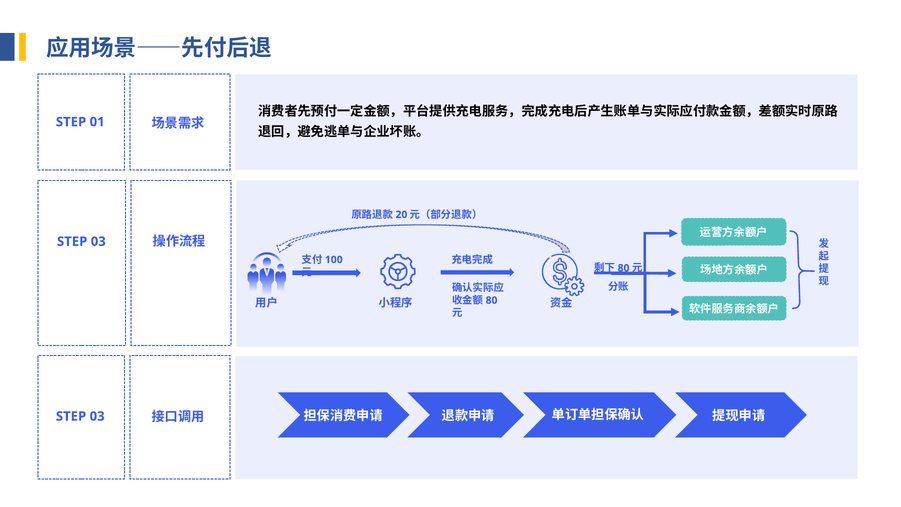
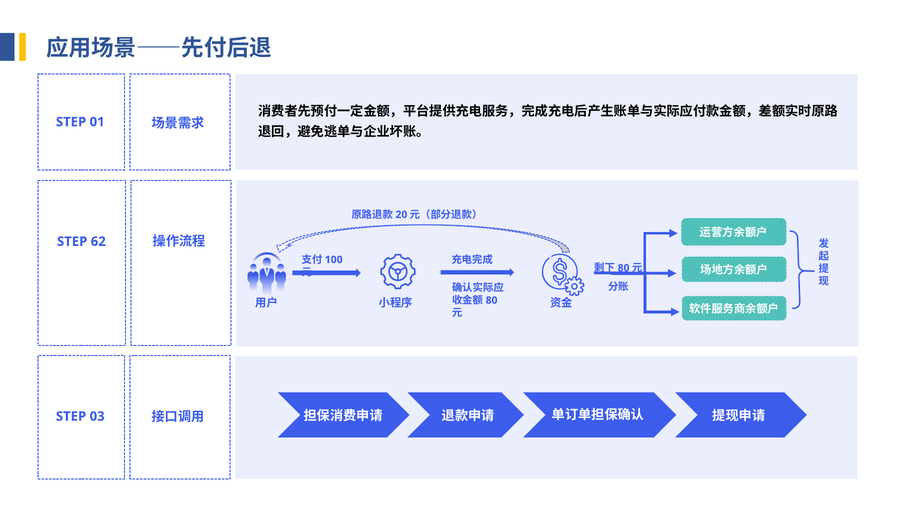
03 at (98, 241): 03 -> 62
